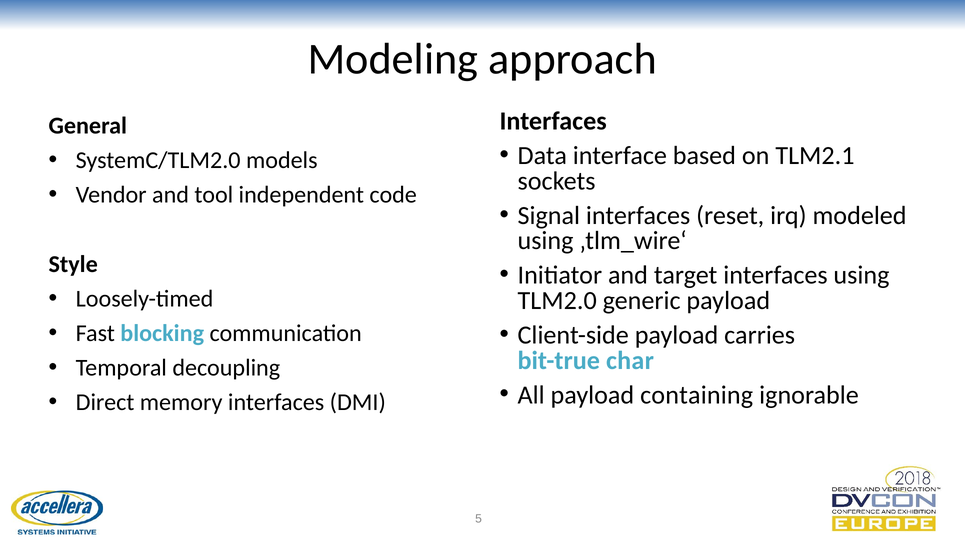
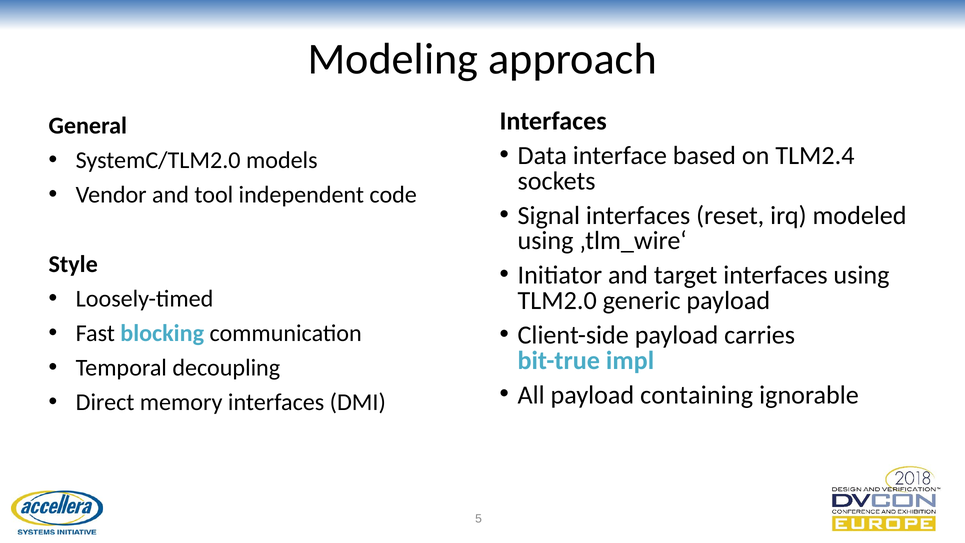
TLM2.1: TLM2.1 -> TLM2.4
char: char -> impl
